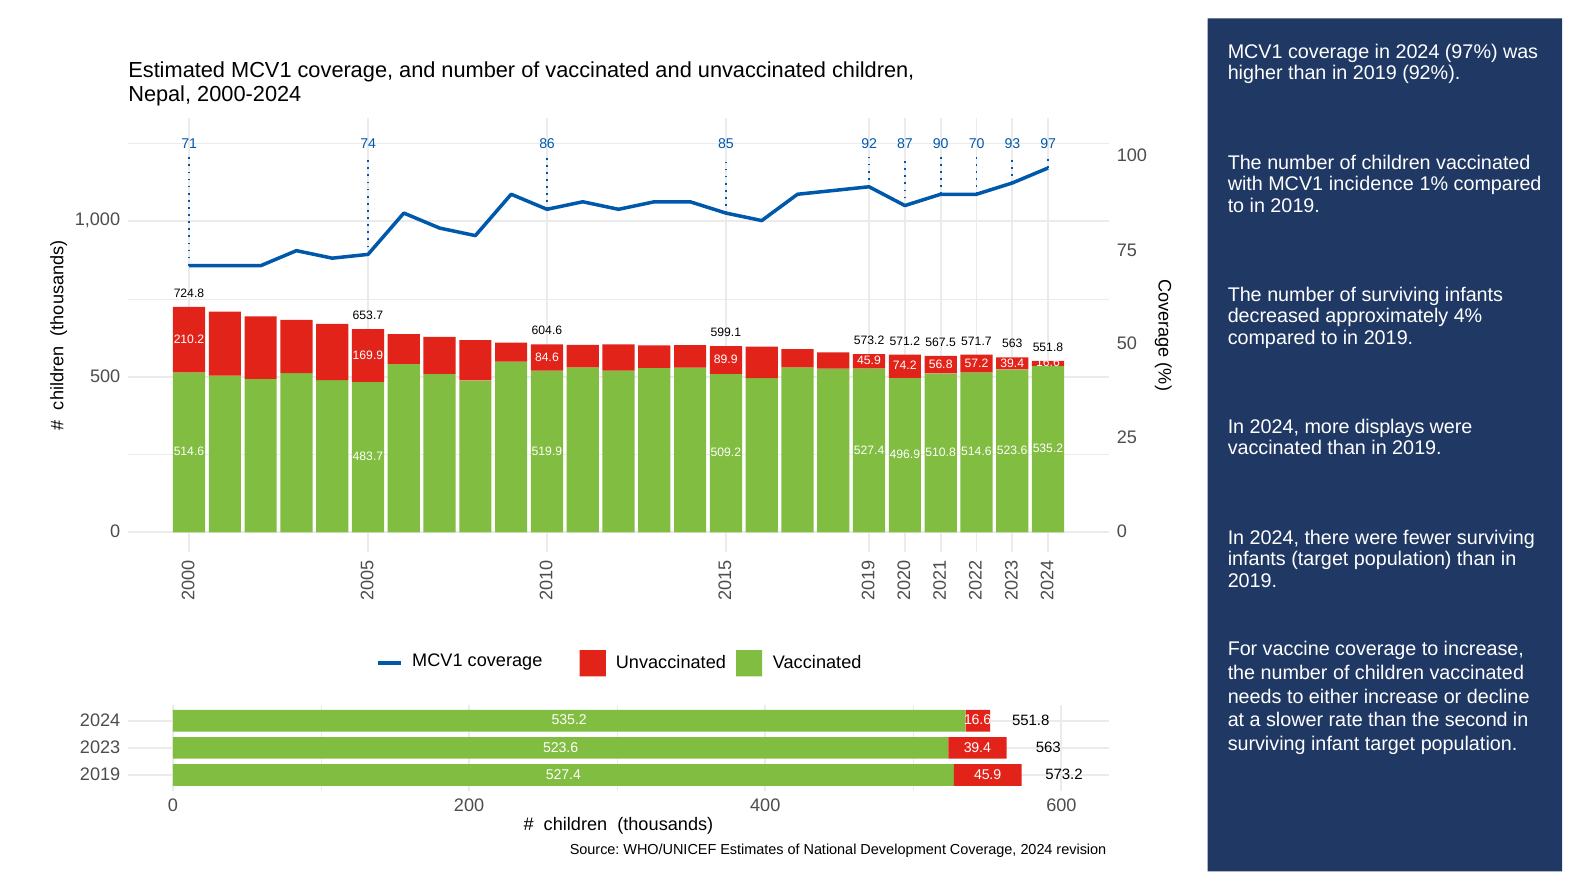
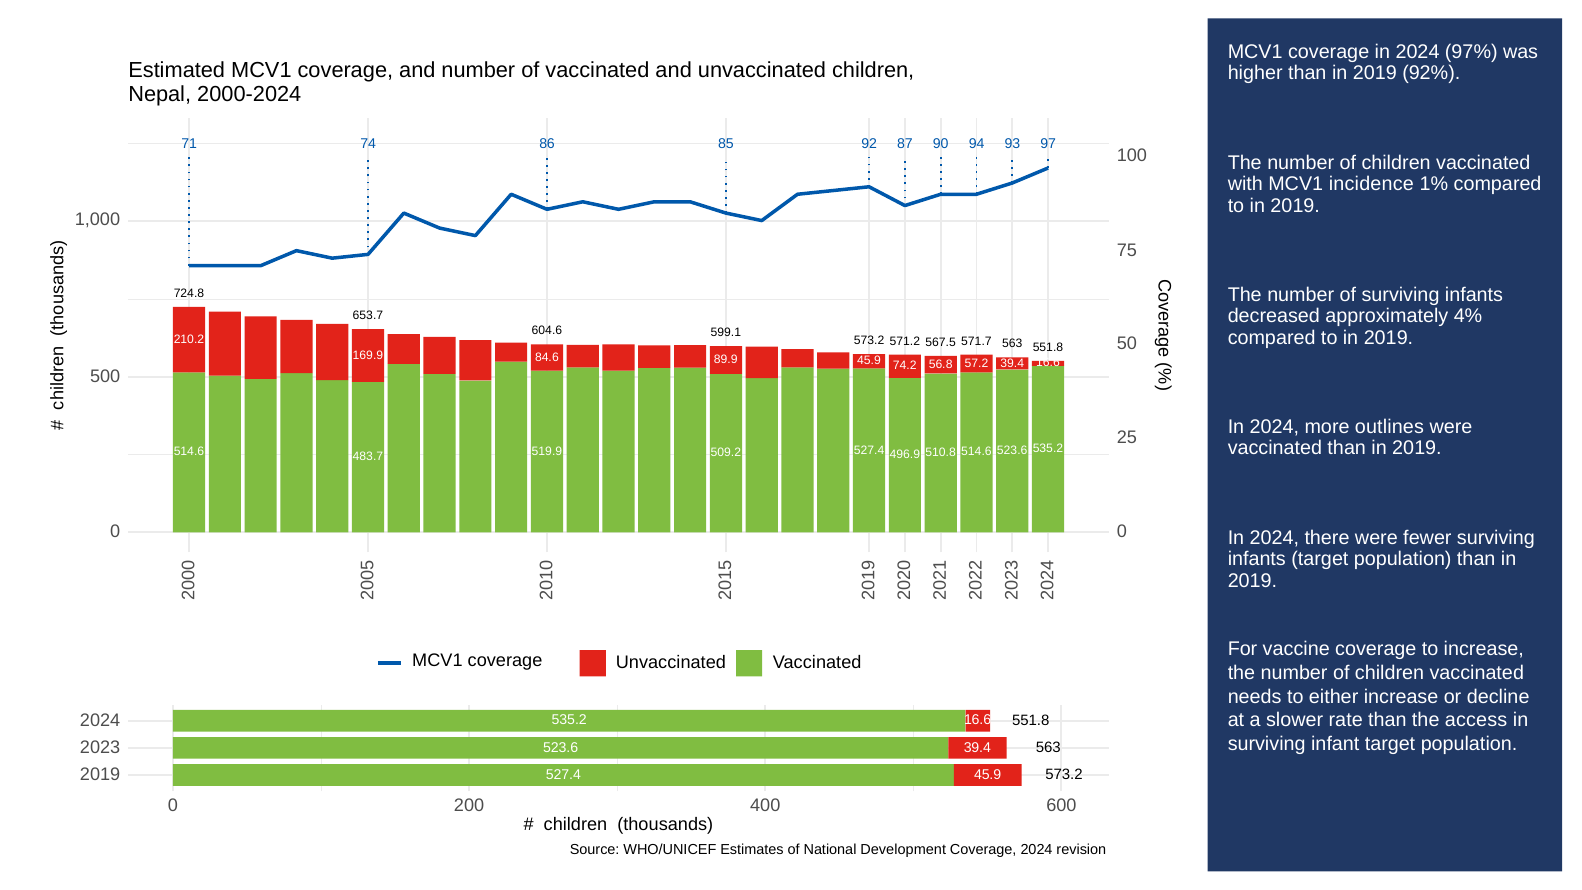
70: 70 -> 94
displays: displays -> outlines
second: second -> access
